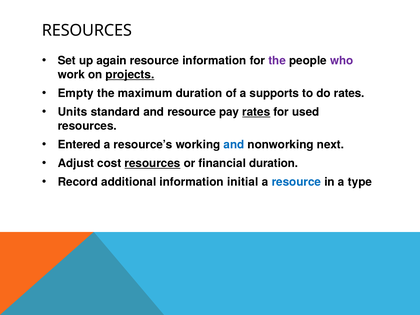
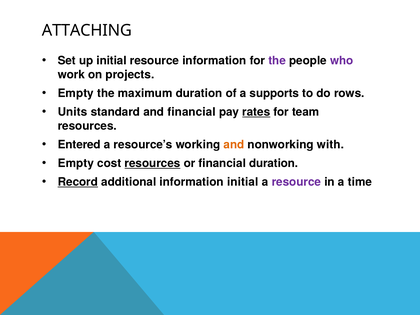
RESOURCES at (87, 31): RESOURCES -> ATTACHING
up again: again -> initial
projects underline: present -> none
do rates: rates -> rows
and resource: resource -> financial
used: used -> team
and at (234, 145) colour: blue -> orange
next: next -> with
Adjust at (76, 163): Adjust -> Empty
Record underline: none -> present
resource at (296, 182) colour: blue -> purple
type: type -> time
